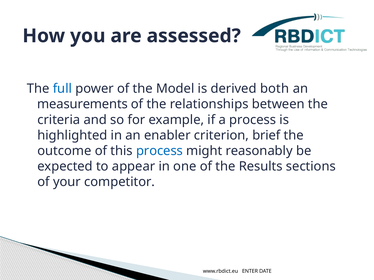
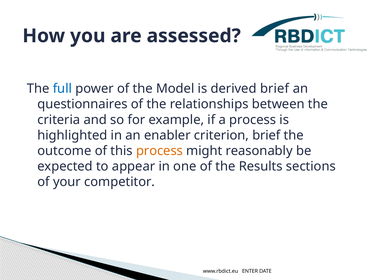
derived both: both -> brief
measurements: measurements -> questionnaires
process at (159, 151) colour: blue -> orange
